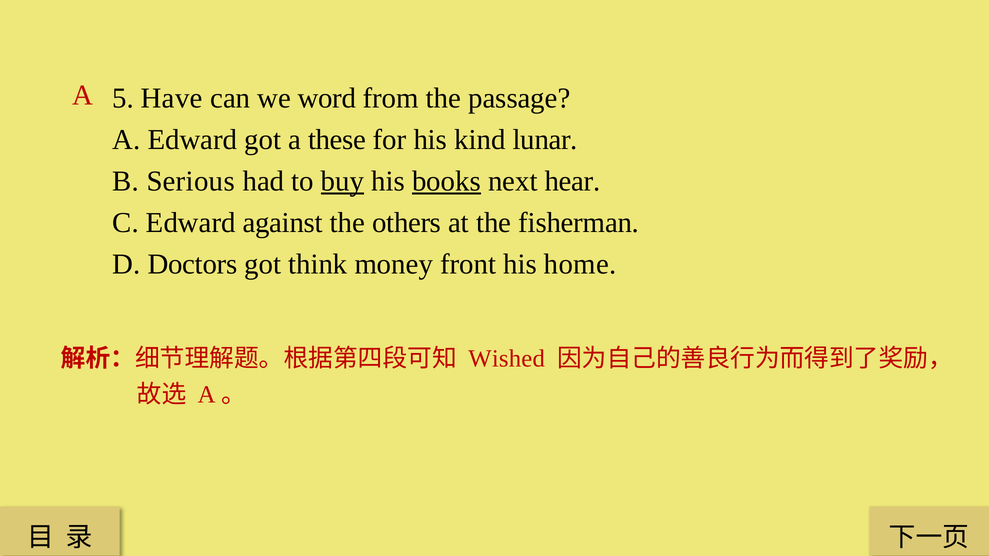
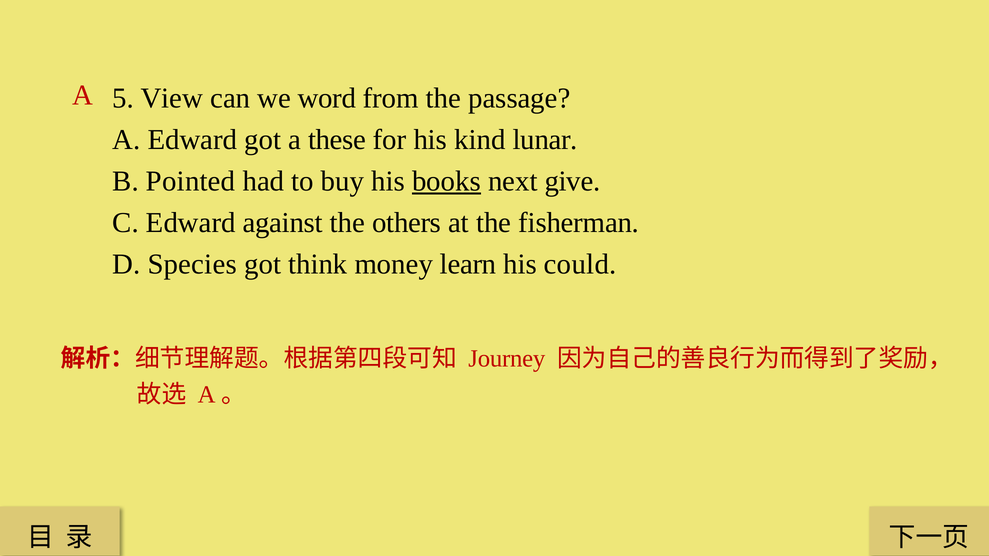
Have: Have -> View
Serious: Serious -> Pointed
buy underline: present -> none
hear: hear -> give
Doctors: Doctors -> Species
front: front -> learn
home: home -> could
Wished: Wished -> Journey
